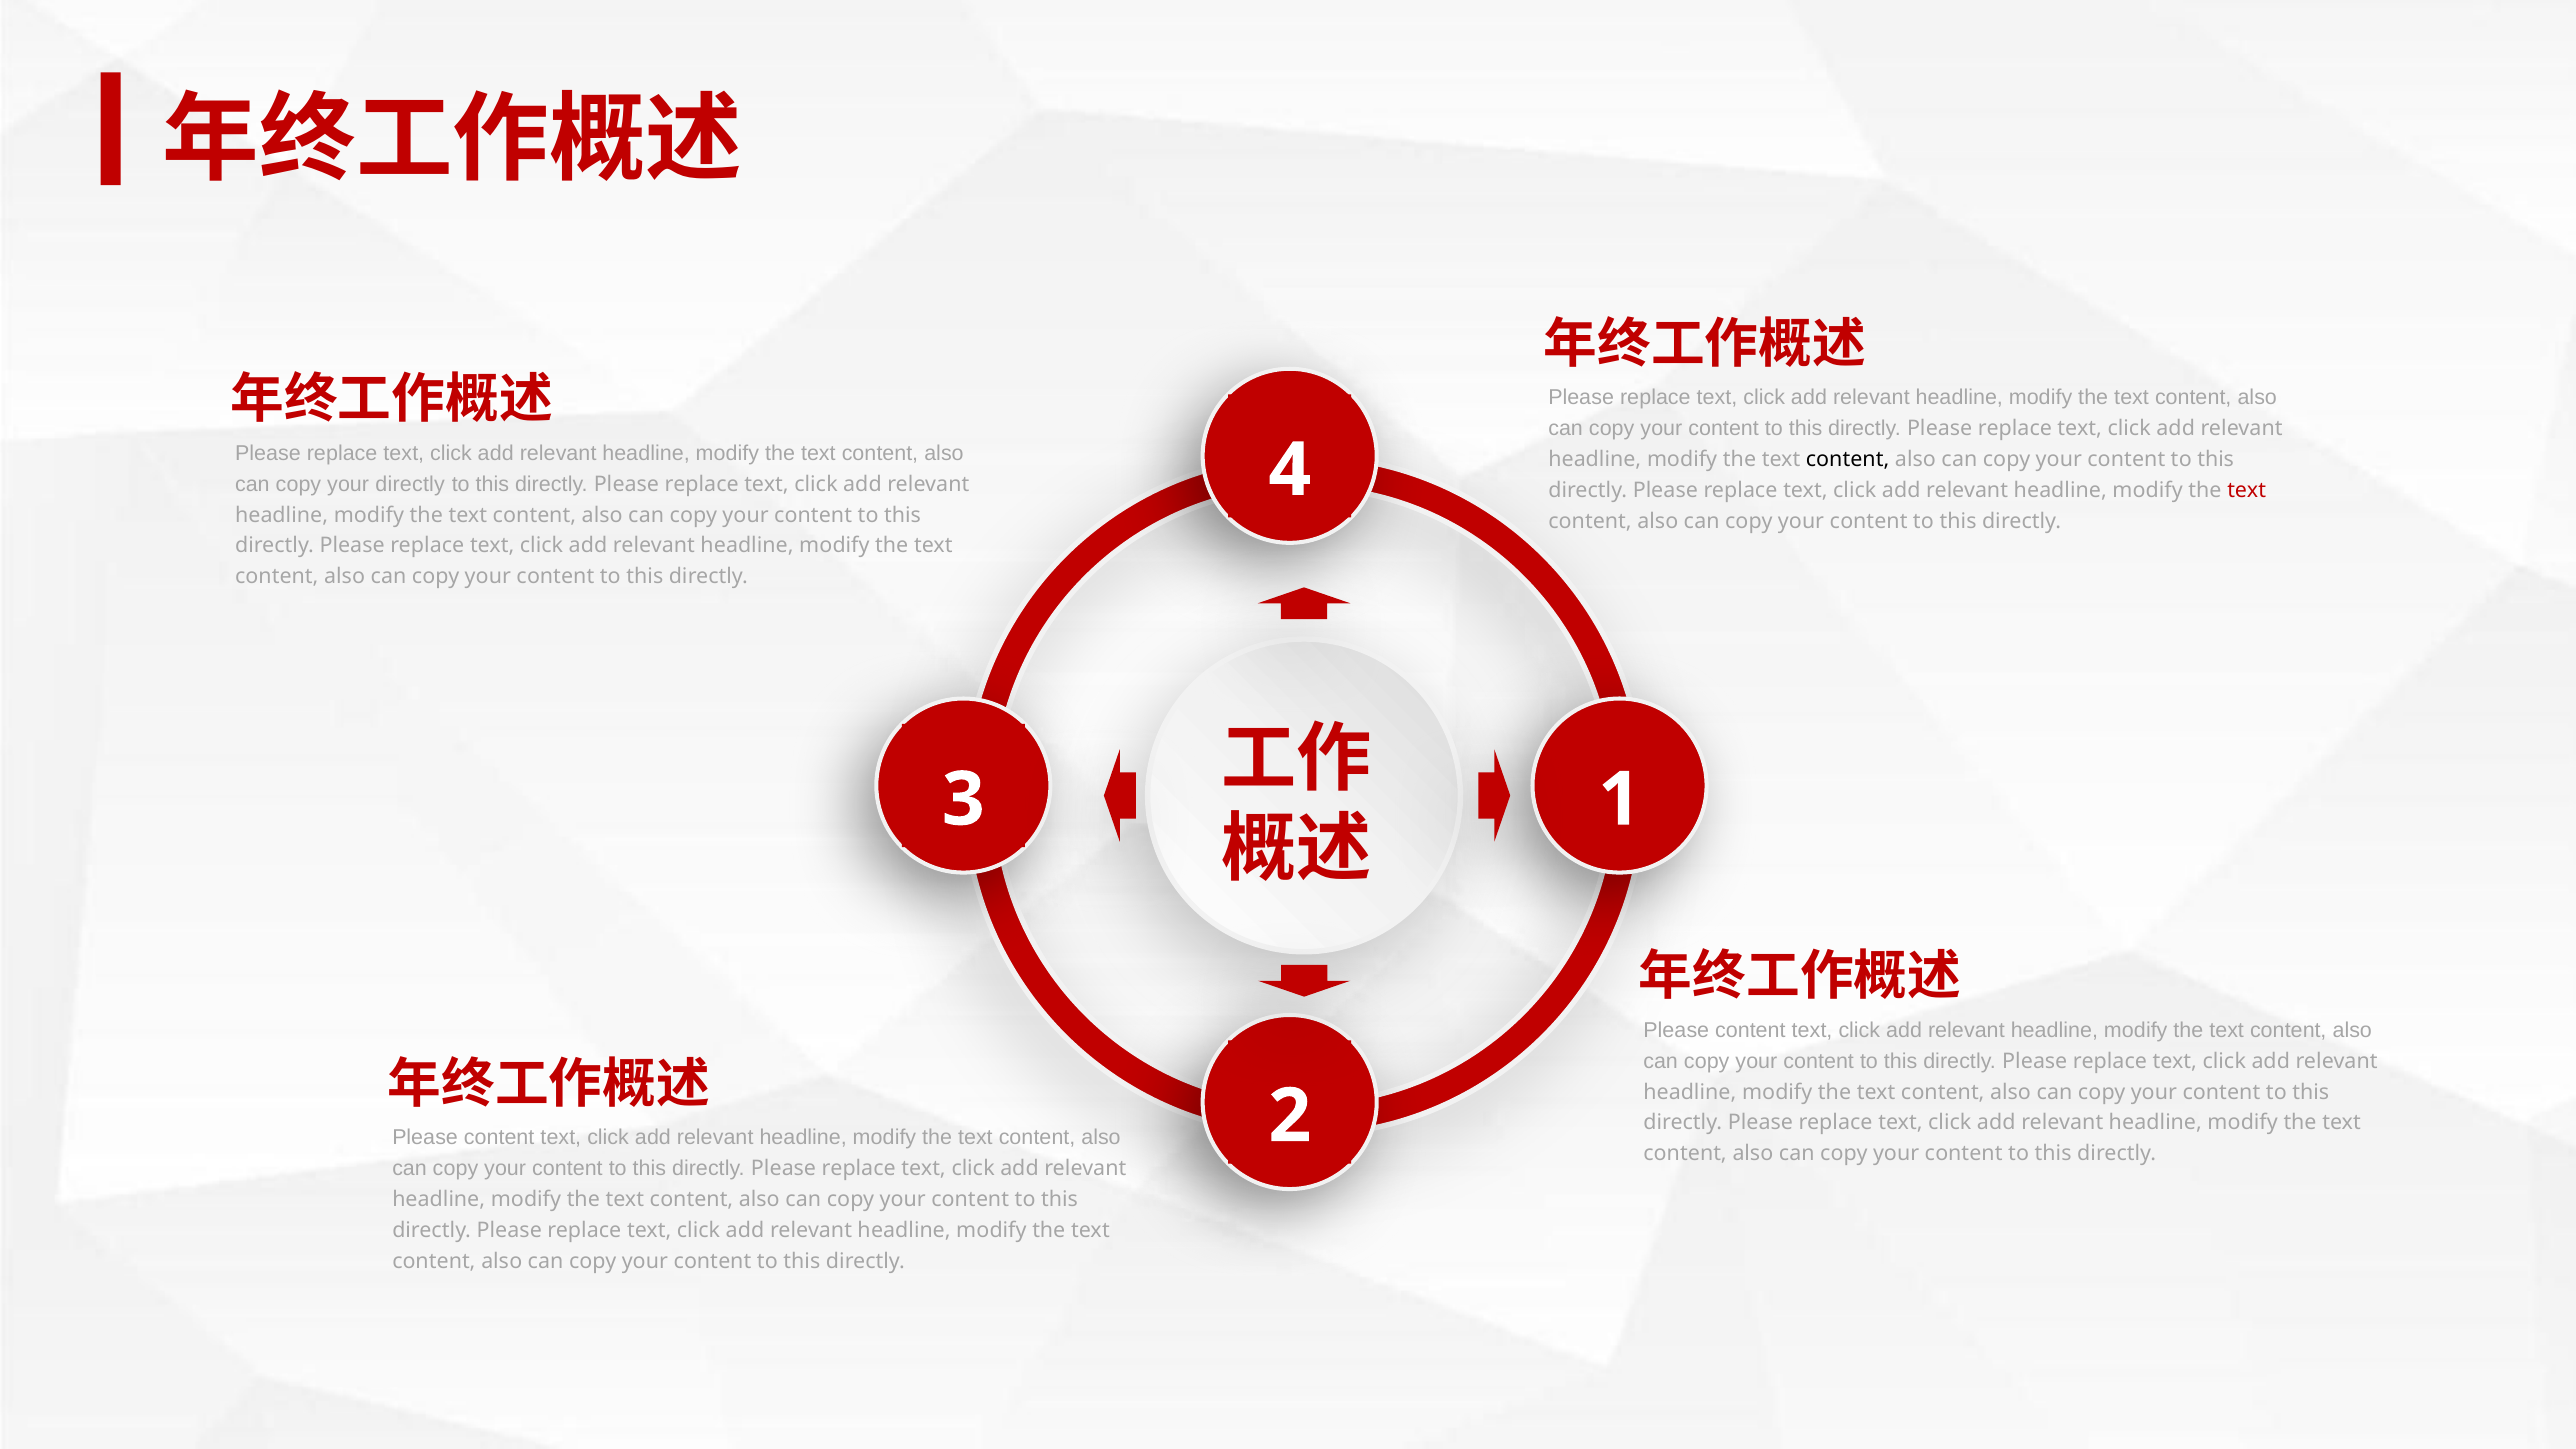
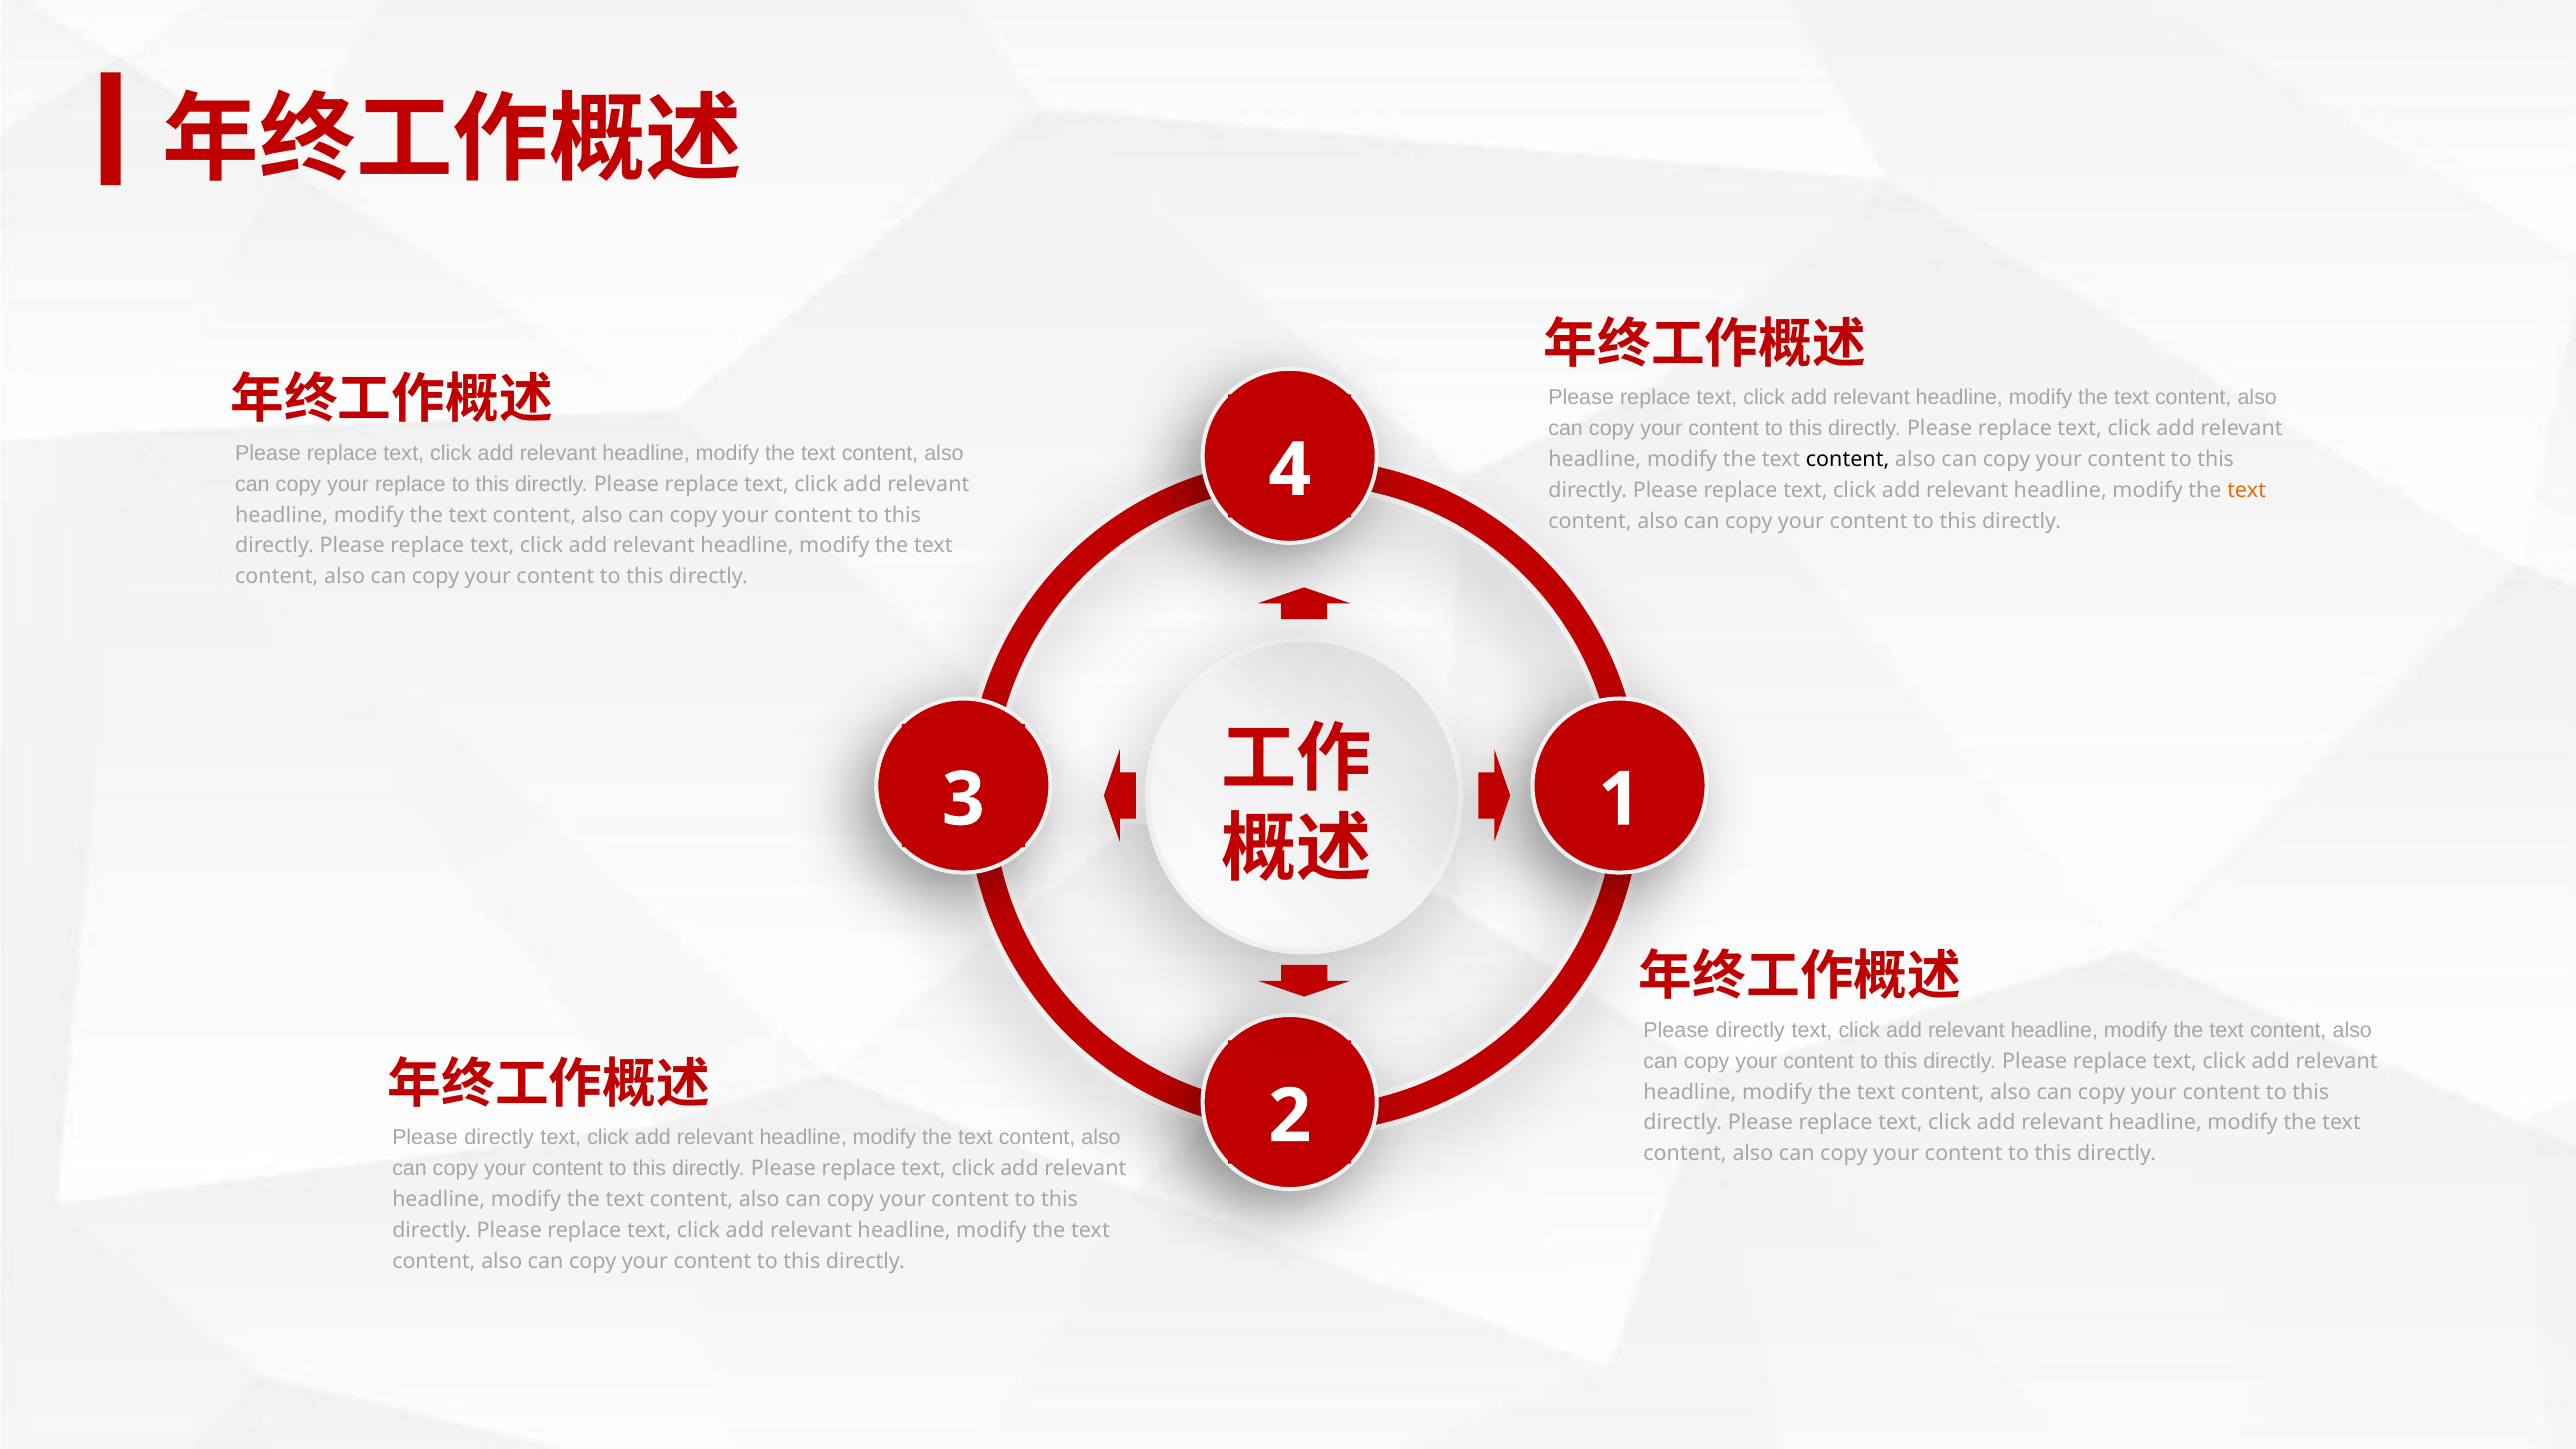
your directly: directly -> replace
text at (2247, 490) colour: red -> orange
content at (1750, 1030): content -> directly
content at (499, 1138): content -> directly
